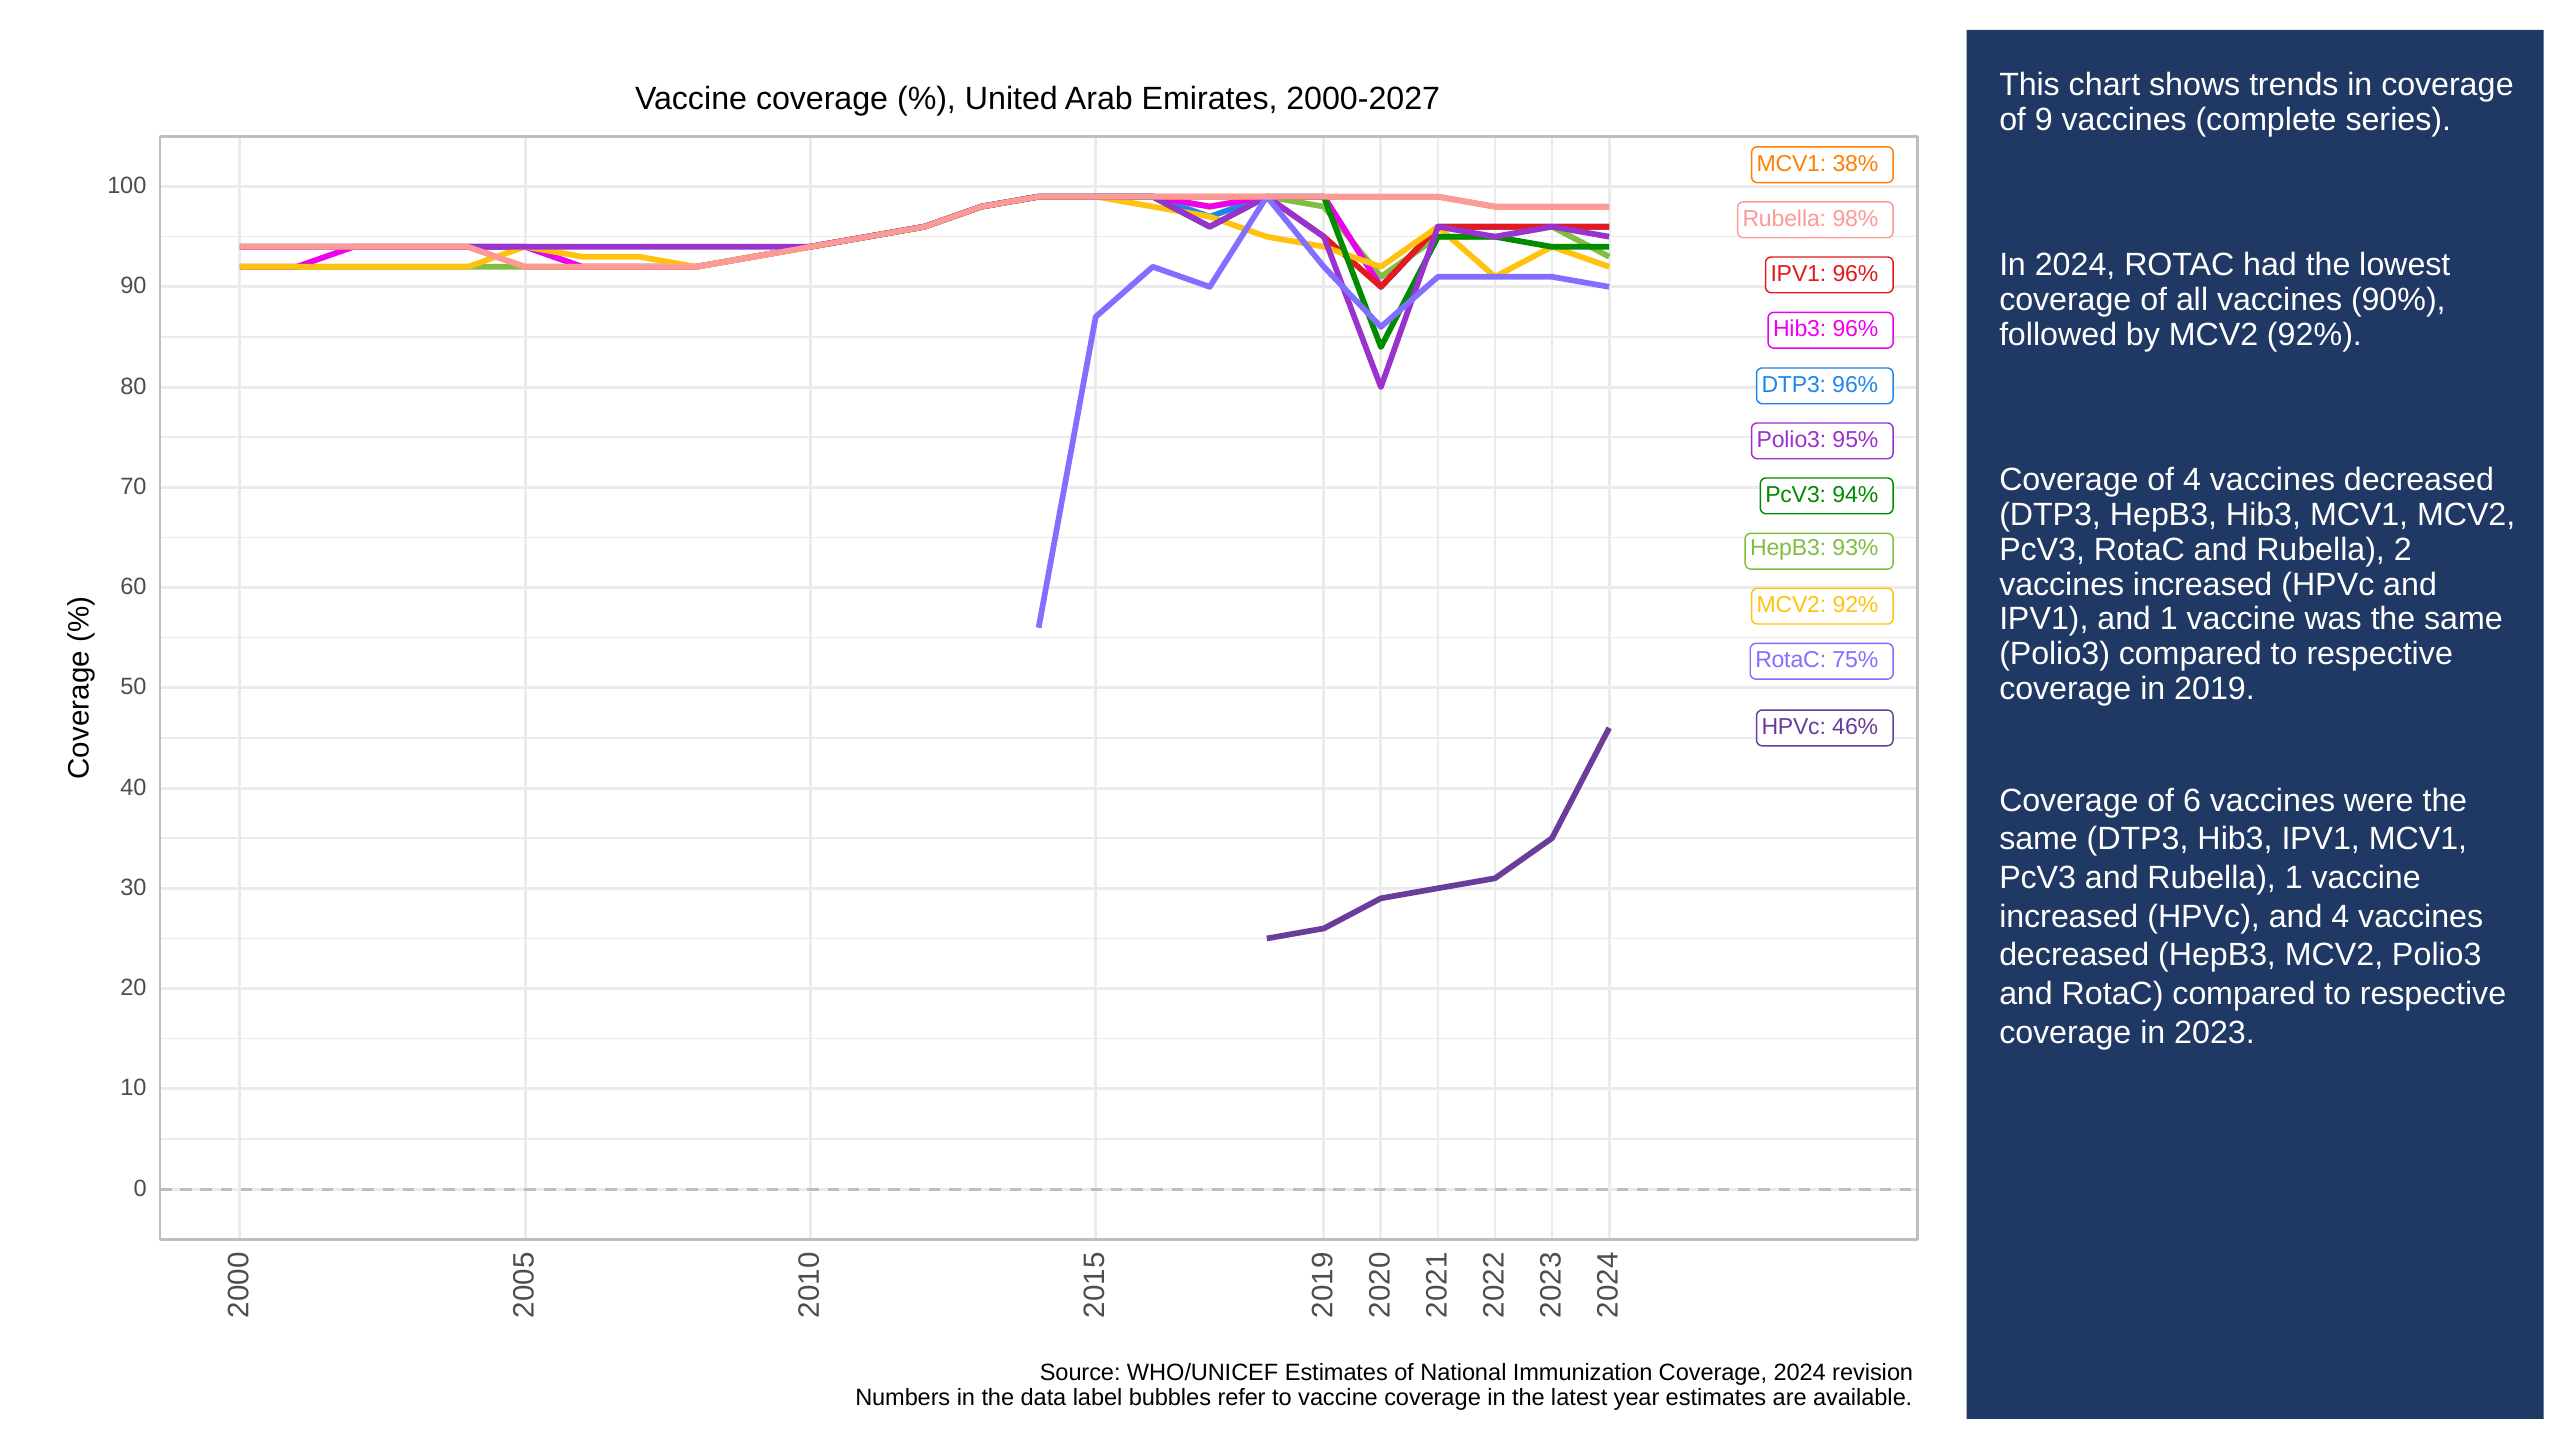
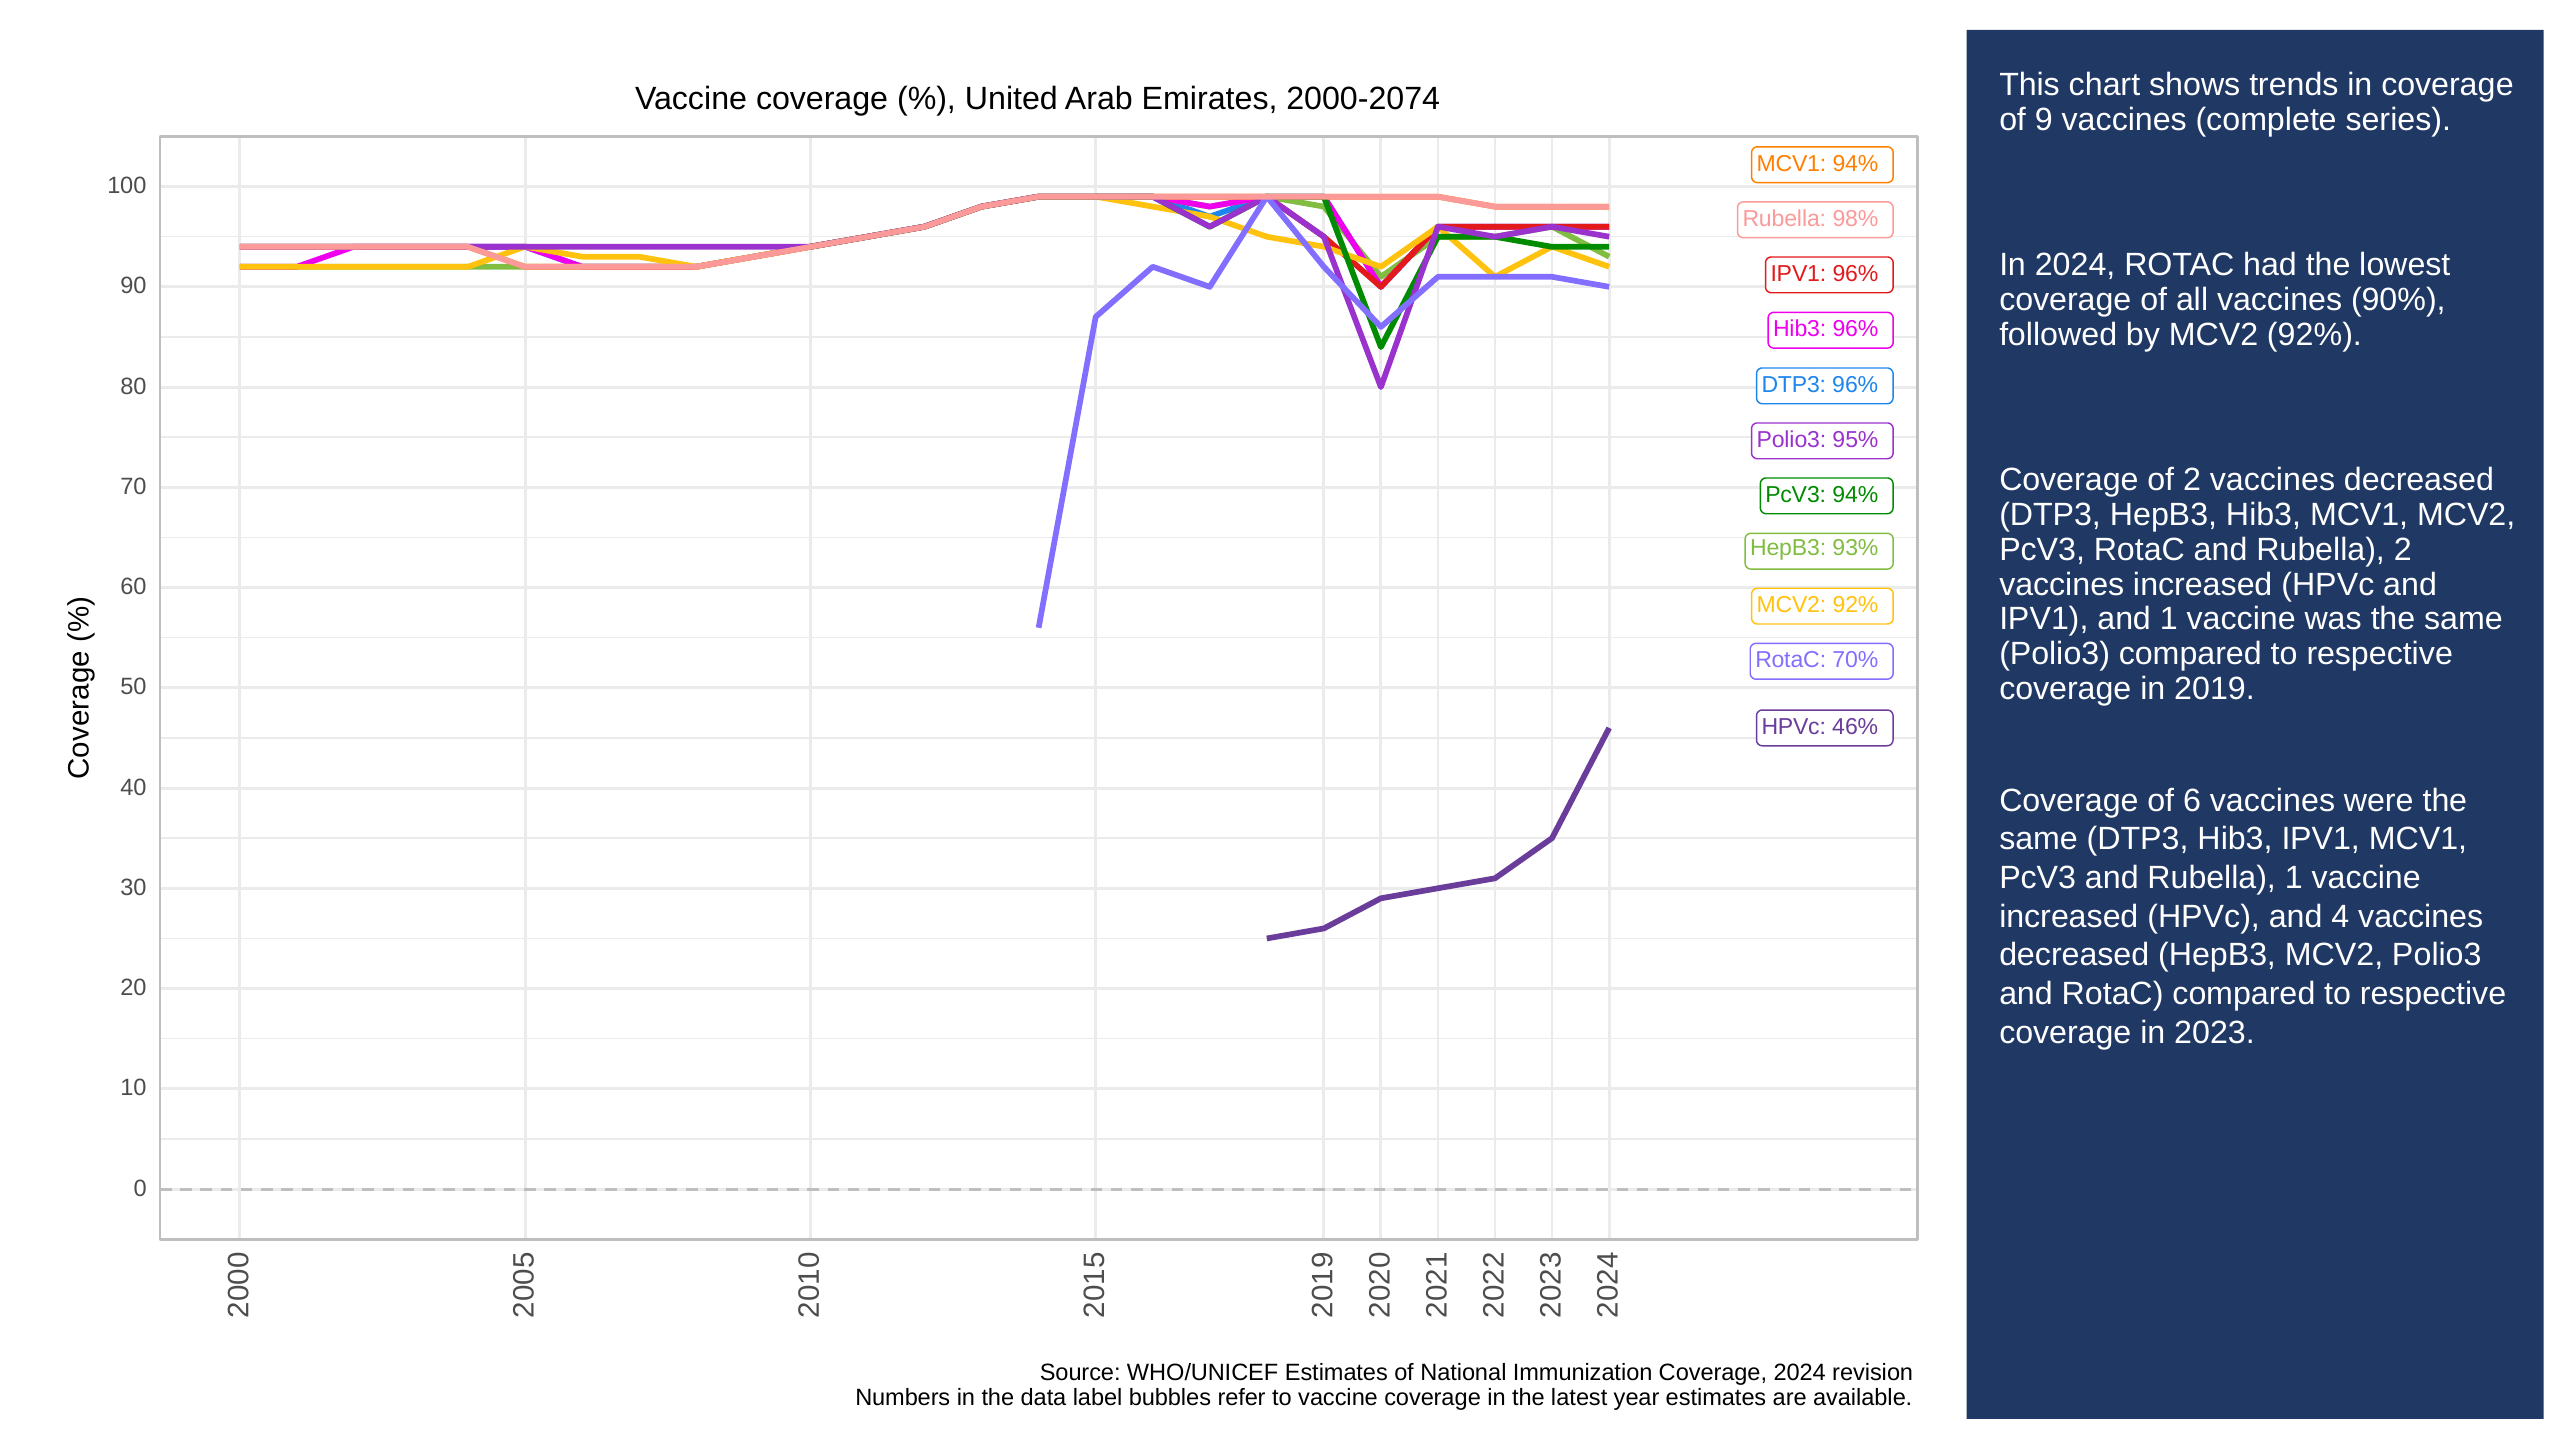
2000-2027: 2000-2027 -> 2000-2074
MCV1 38%: 38% -> 94%
of 4: 4 -> 2
75%: 75% -> 70%
